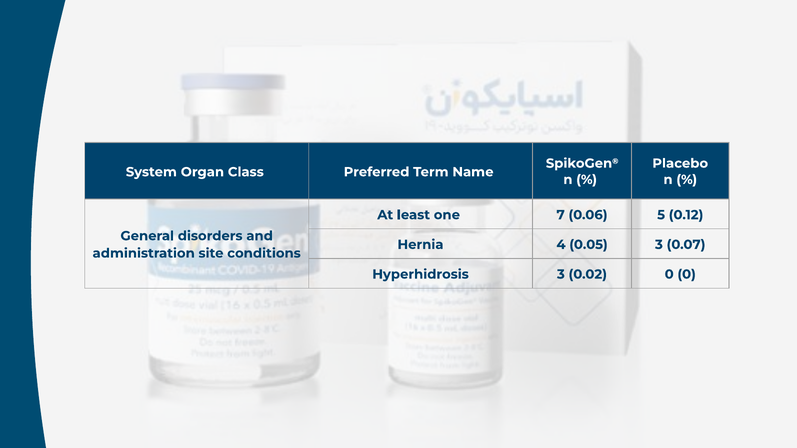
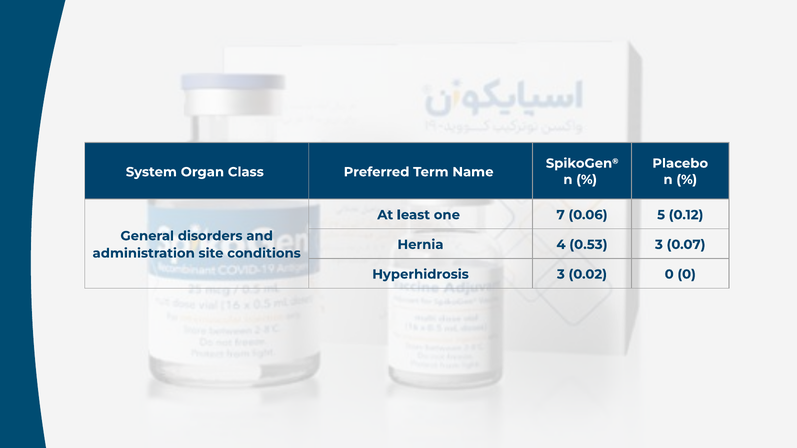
0.05: 0.05 -> 0.53
